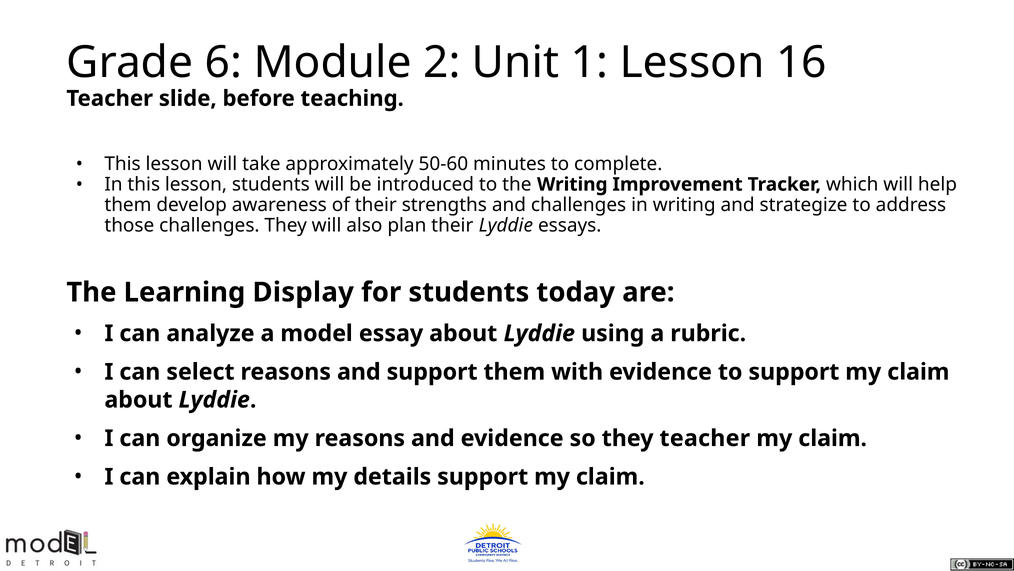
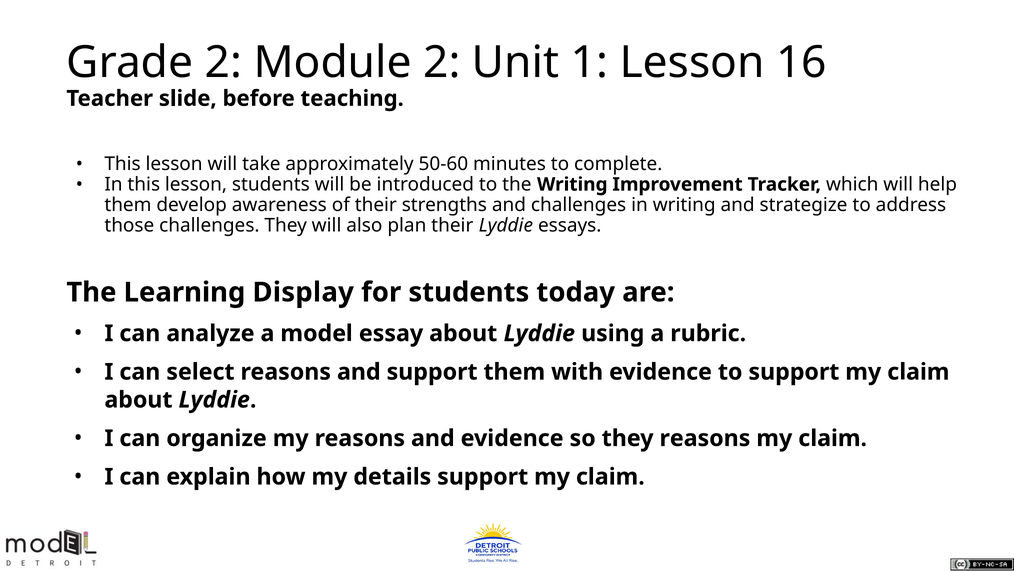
Grade 6: 6 -> 2
they teacher: teacher -> reasons
